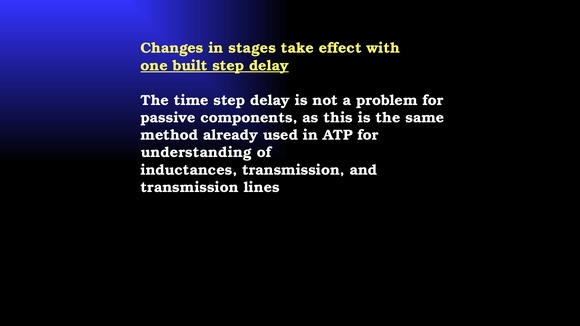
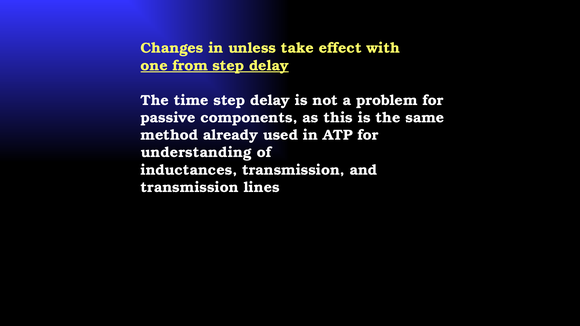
stages: stages -> unless
built: built -> from
